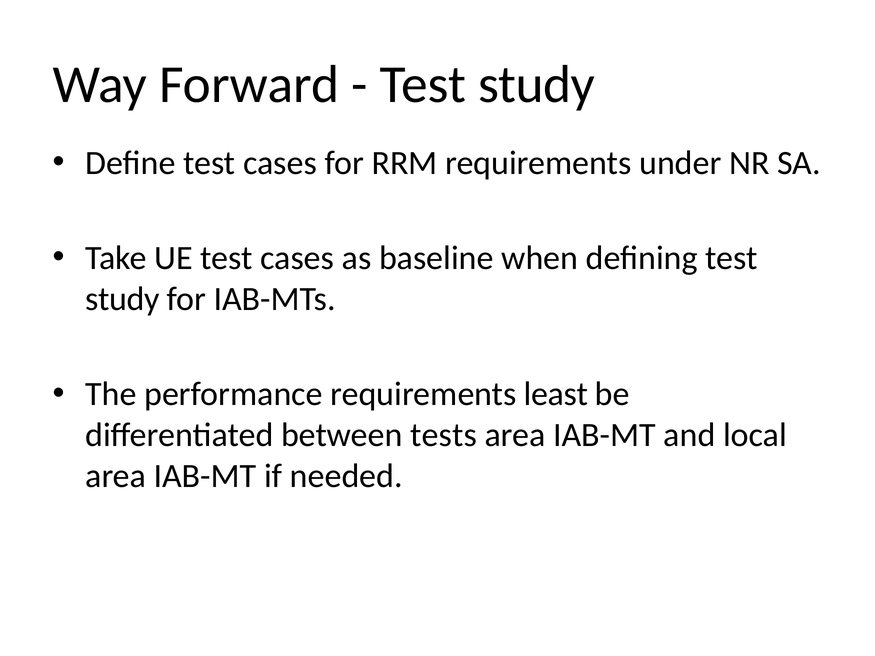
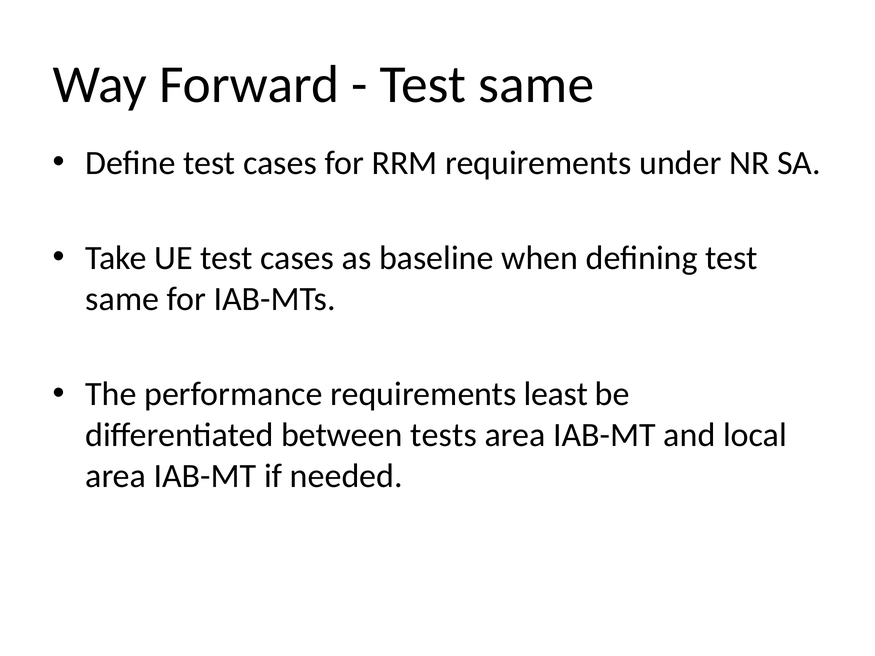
study at (536, 85): study -> same
study at (122, 299): study -> same
